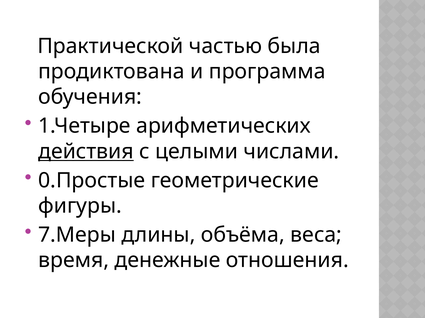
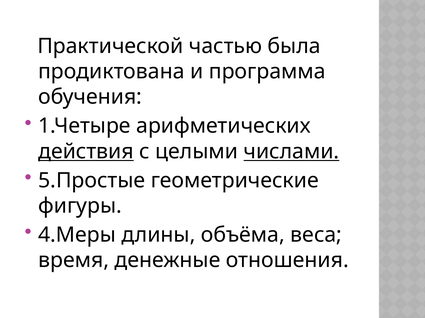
числами underline: none -> present
0.Простые: 0.Простые -> 5.Простые
7.Меры: 7.Меры -> 4.Меры
